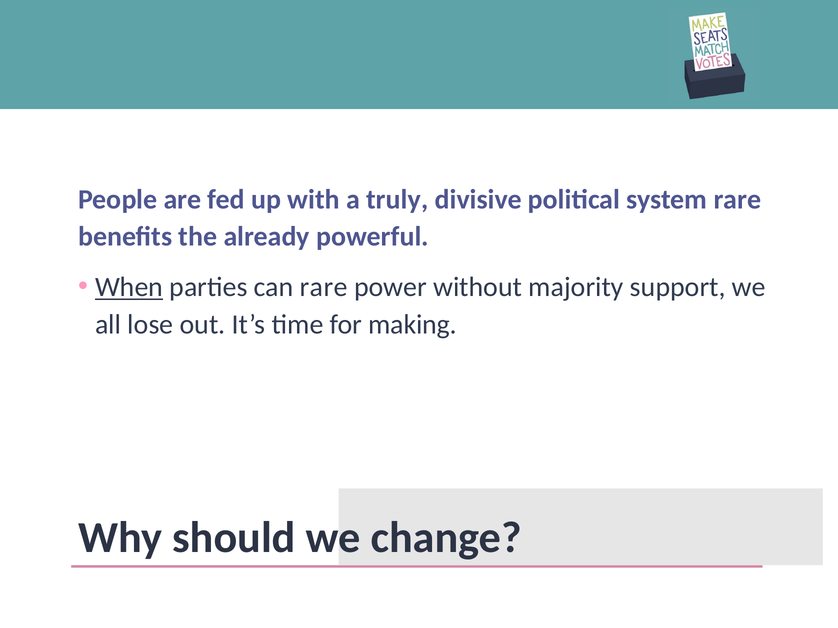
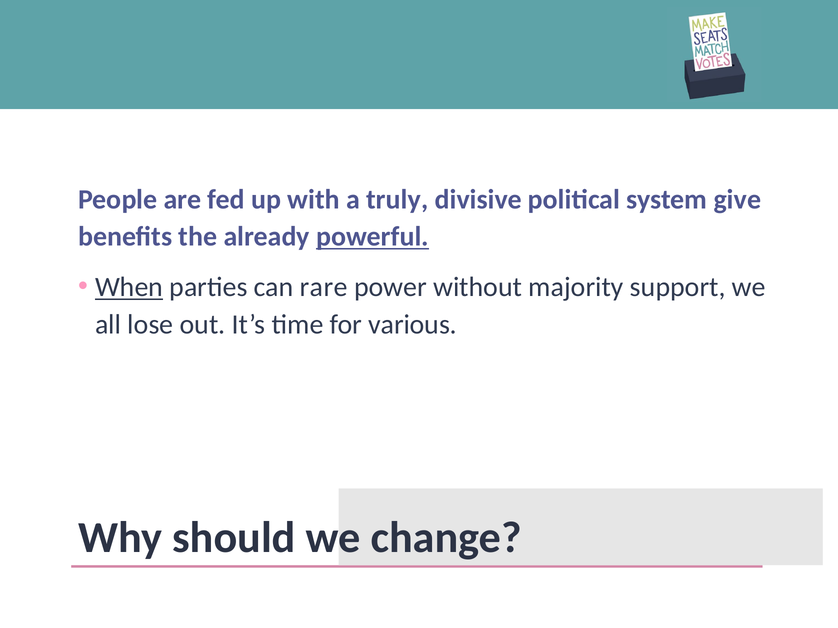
system rare: rare -> give
powerful underline: none -> present
making: making -> various
